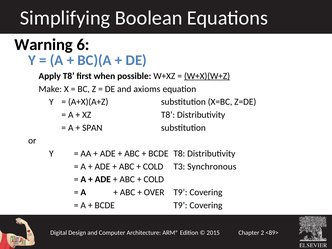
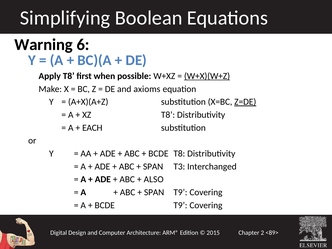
Z=DE underline: none -> present
SPAN: SPAN -> EACH
COLD at (153, 166): COLD -> SPAN
Synchronous: Synchronous -> Interchanged
COLD at (154, 179): COLD -> ALSO
OVER at (154, 192): OVER -> SPAN
